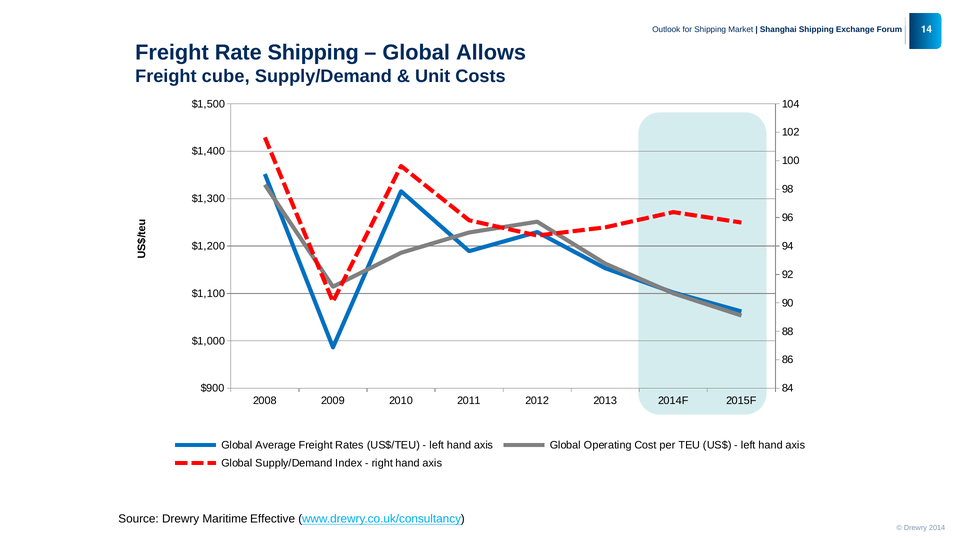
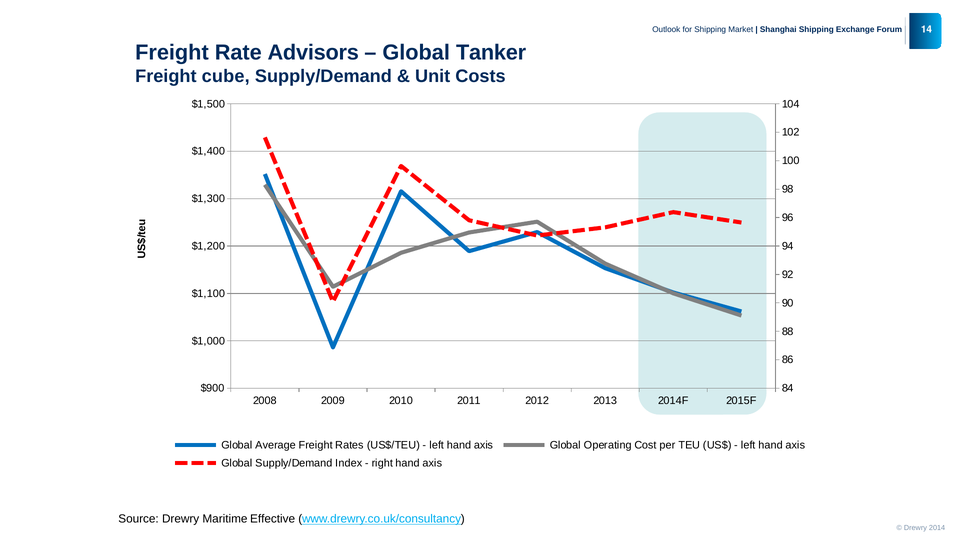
Rate Shipping: Shipping -> Advisors
Allows: Allows -> Tanker
